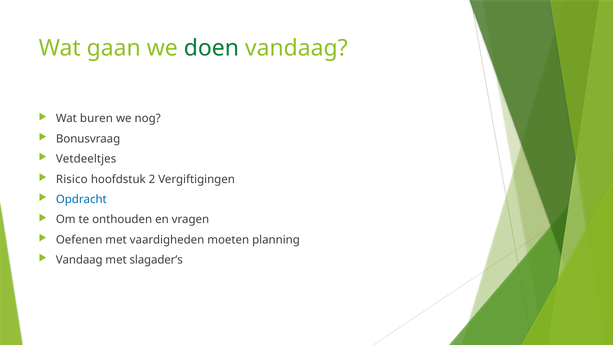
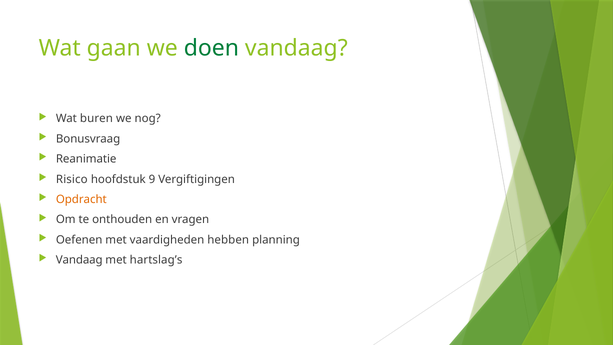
Vetdeeltjes: Vetdeeltjes -> Reanimatie
2: 2 -> 9
Opdracht colour: blue -> orange
moeten: moeten -> hebben
slagader’s: slagader’s -> hartslag’s
